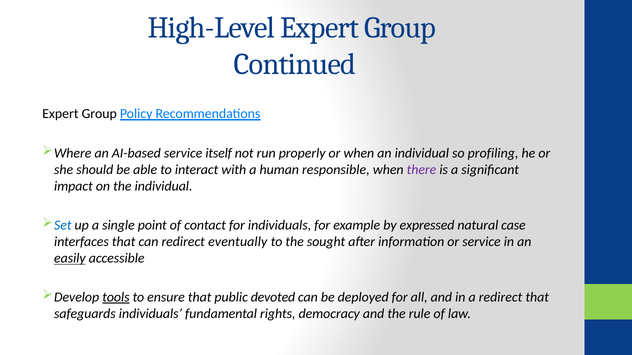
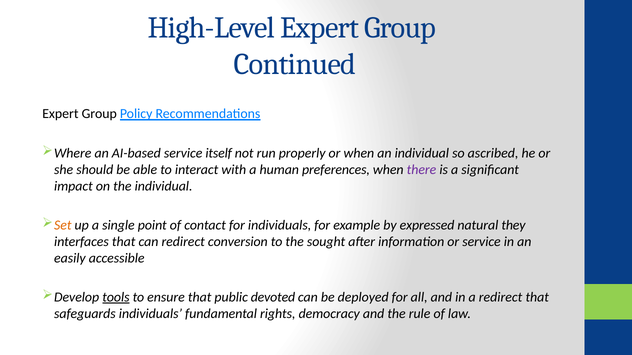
profiling: profiling -> ascribed
responsible: responsible -> preferences
Set colour: blue -> orange
case: case -> they
eventually: eventually -> conversion
easily underline: present -> none
